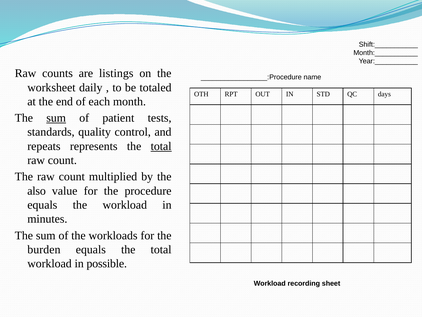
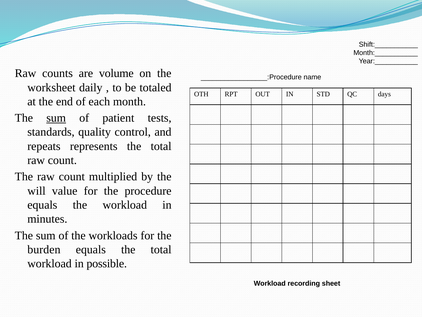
listings: listings -> volume
total at (161, 146) underline: present -> none
also: also -> will
